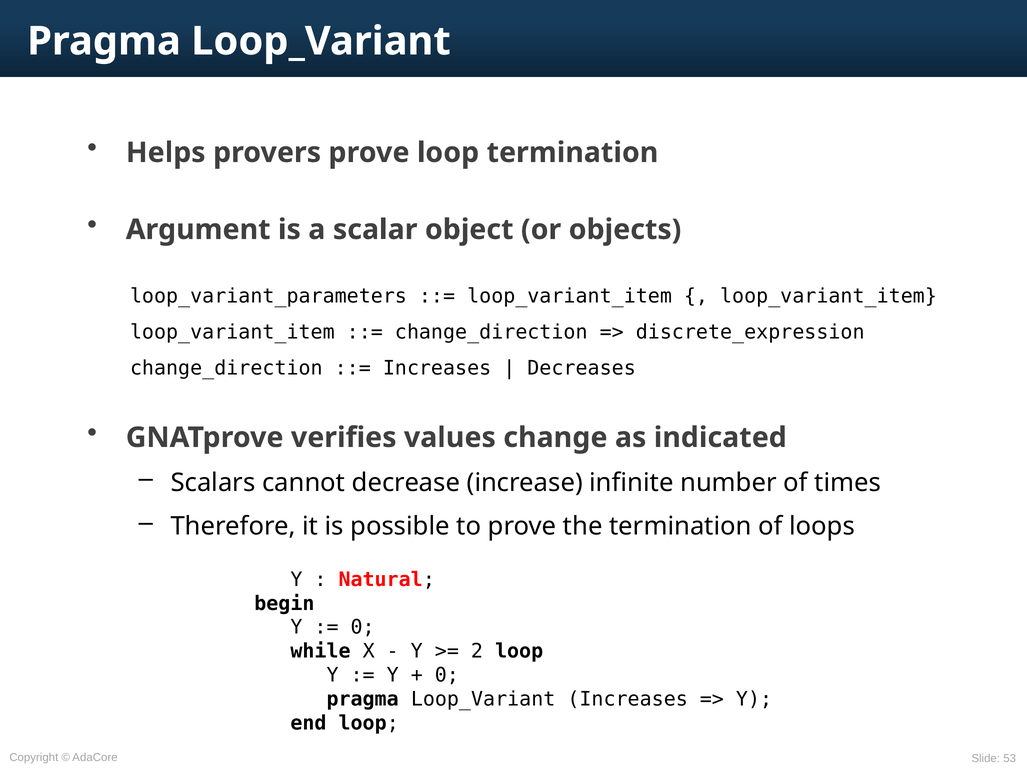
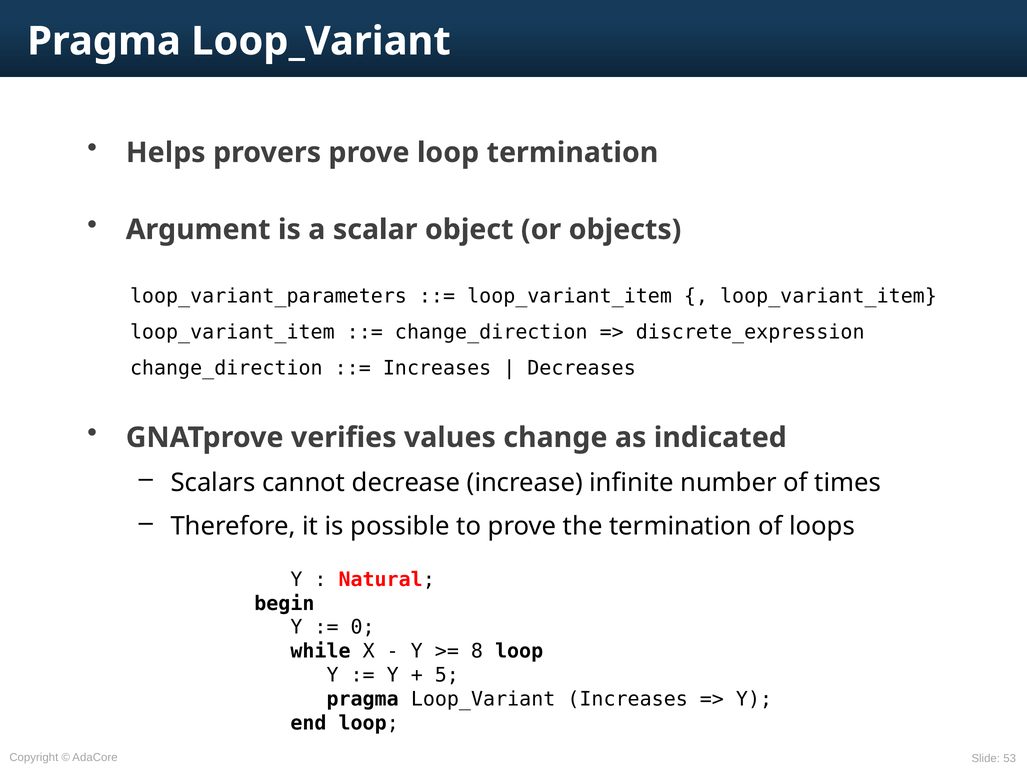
2: 2 -> 8
0 at (447, 676): 0 -> 5
